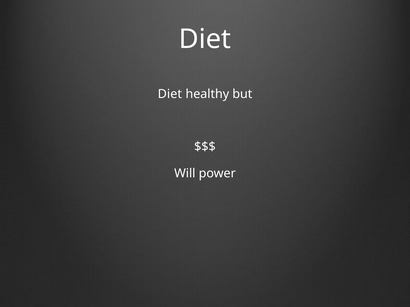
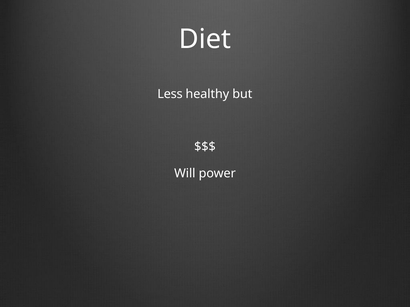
Diet at (170, 94): Diet -> Less
